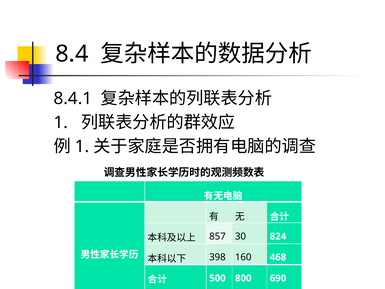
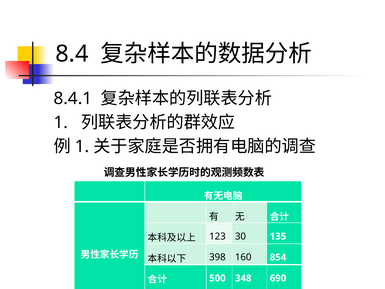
857: 857 -> 123
824: 824 -> 135
468: 468 -> 854
800: 800 -> 348
